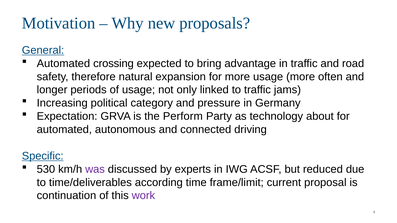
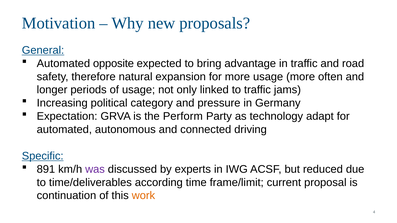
crossing: crossing -> opposite
about: about -> adapt
530: 530 -> 891
work colour: purple -> orange
